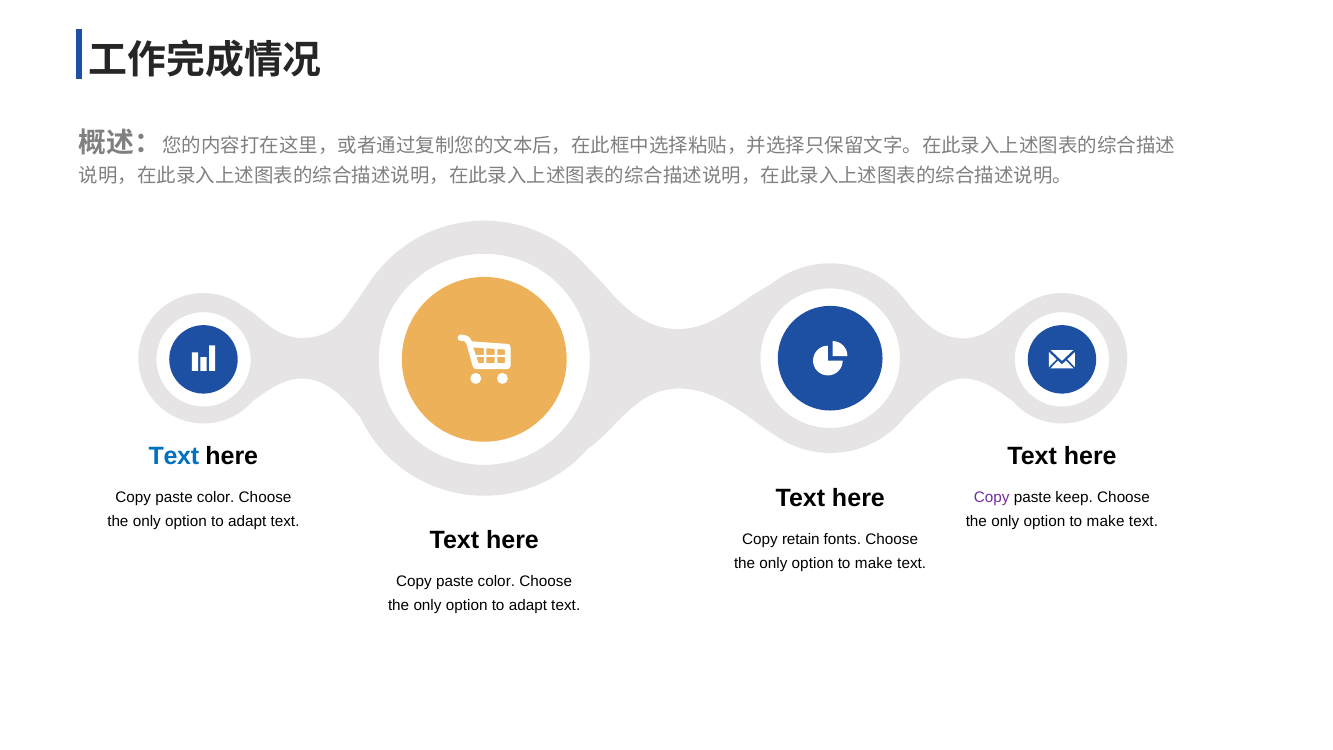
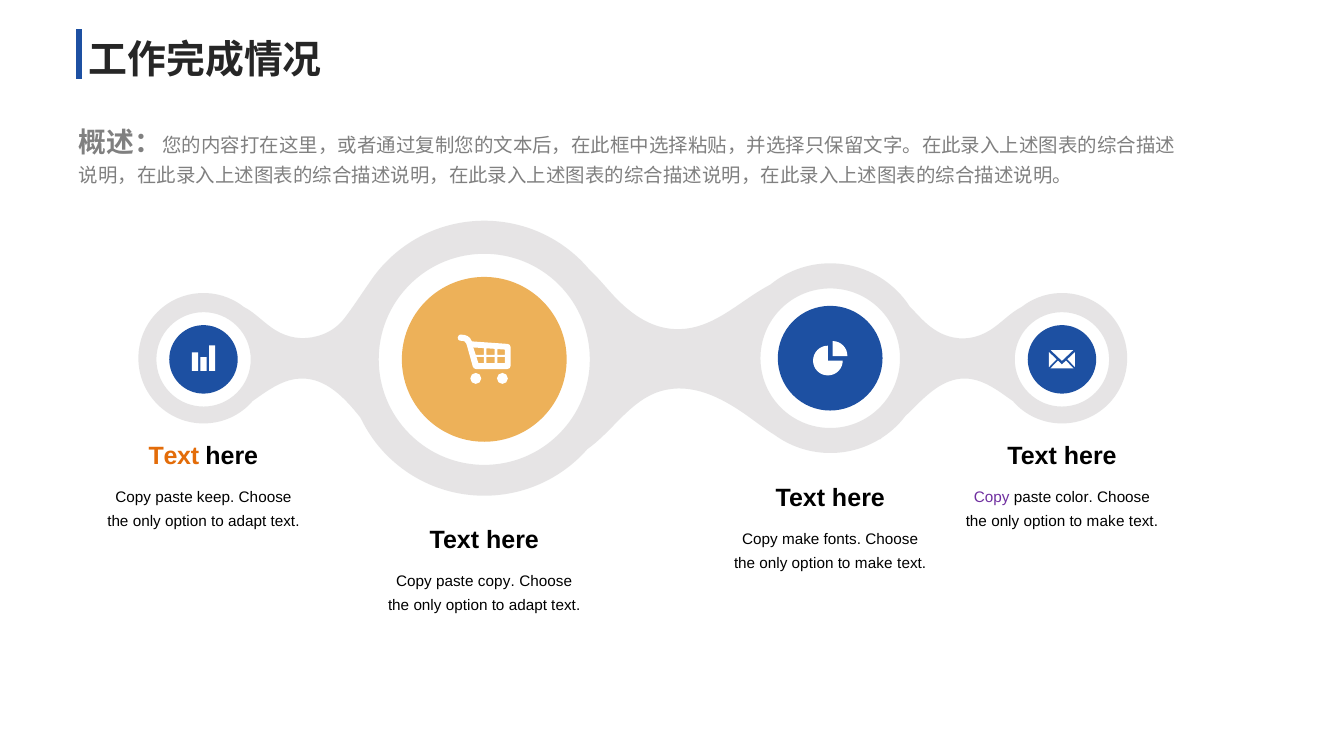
Text at (174, 456) colour: blue -> orange
keep: keep -> color
color at (216, 497): color -> keep
Copy retain: retain -> make
color at (496, 582): color -> copy
